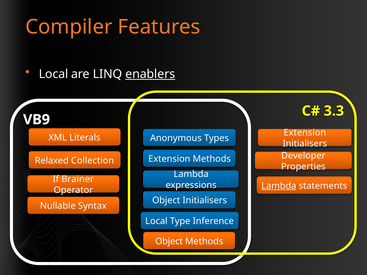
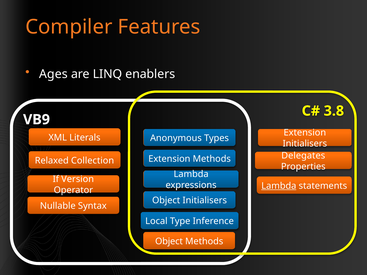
Local at (54, 74): Local -> Ages
enablers underline: present -> none
3.3: 3.3 -> 3.8
Developer: Developer -> Delegates
Brainer: Brainer -> Version
